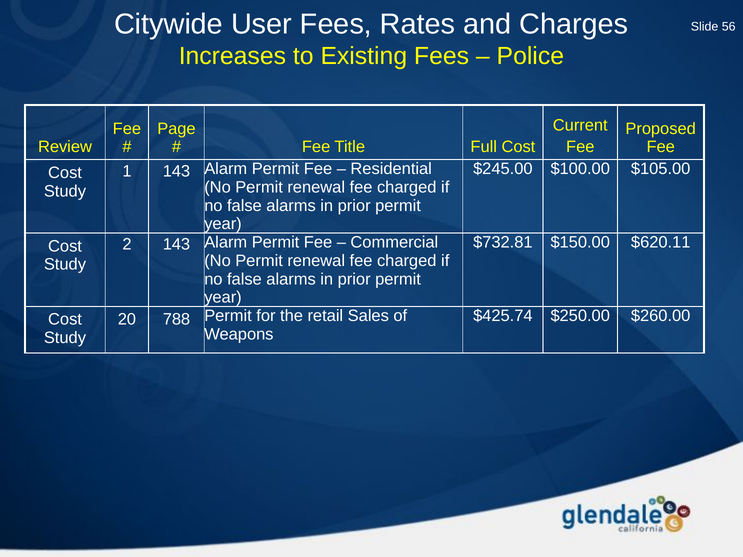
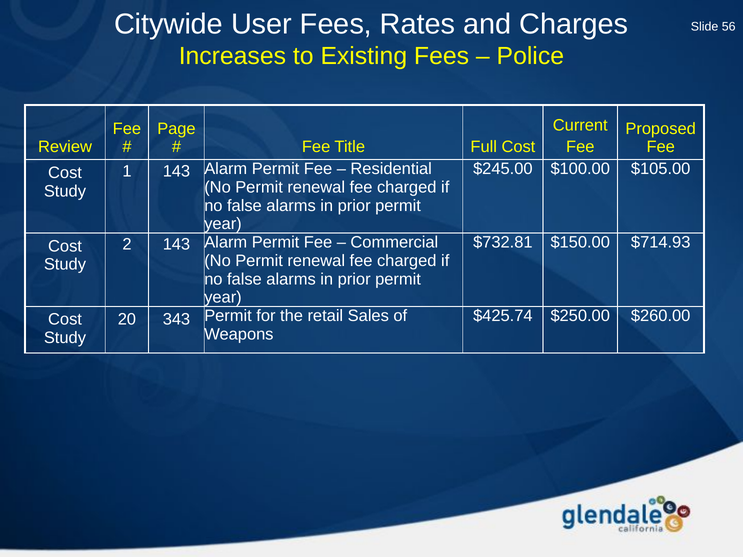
$620.11: $620.11 -> $714.93
788: 788 -> 343
